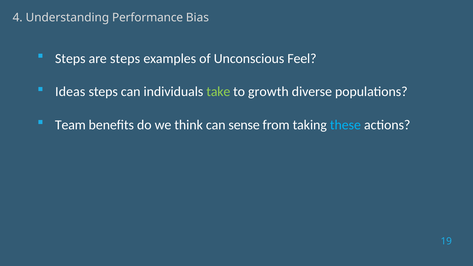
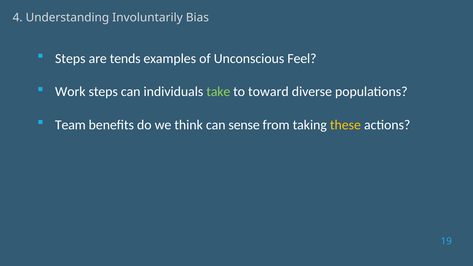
Performance: Performance -> Involuntarily
are steps: steps -> tends
Ideas: Ideas -> Work
growth: growth -> toward
these colour: light blue -> yellow
